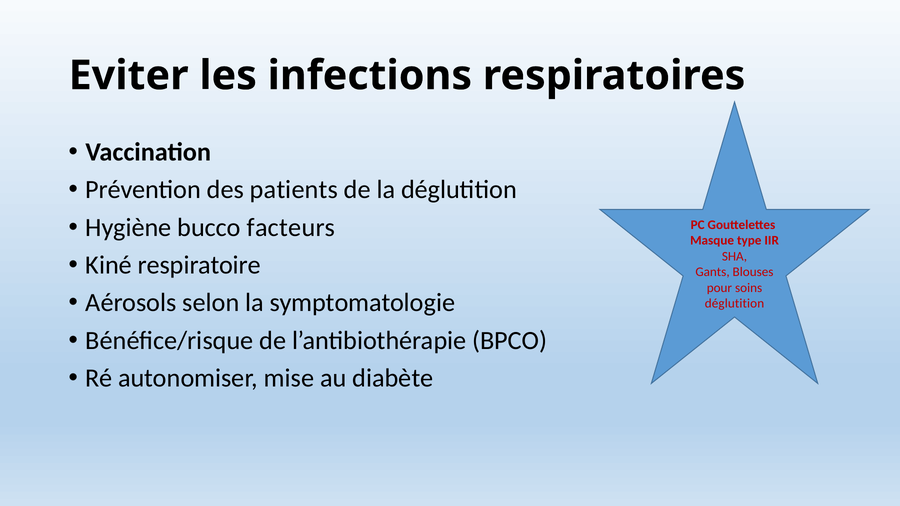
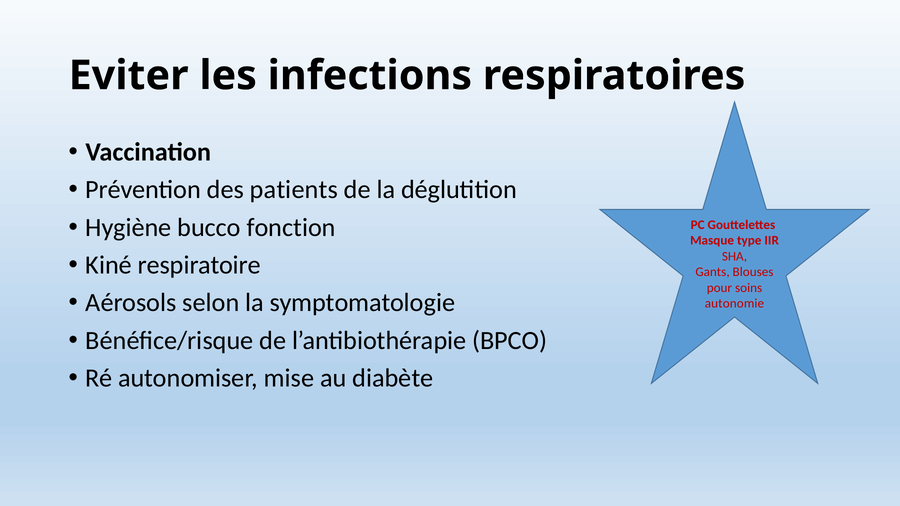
facteurs: facteurs -> fonction
déglutition at (734, 304): déglutition -> autonomie
